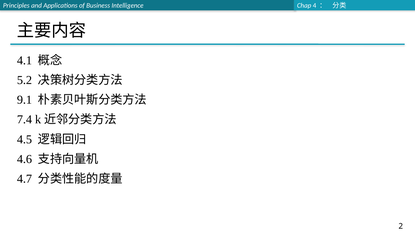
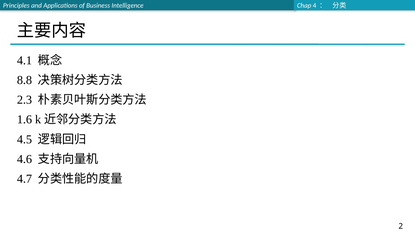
5.2: 5.2 -> 8.8
9.1: 9.1 -> 2.3
7.4: 7.4 -> 1.6
